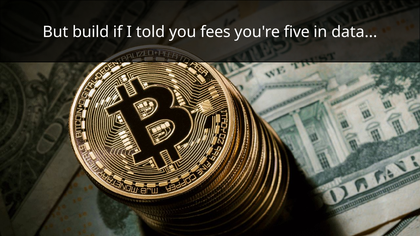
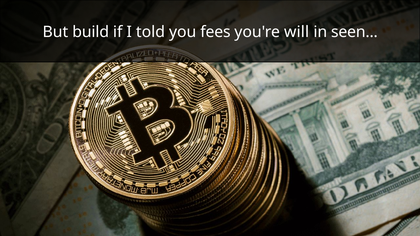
five: five -> will
data: data -> seen
